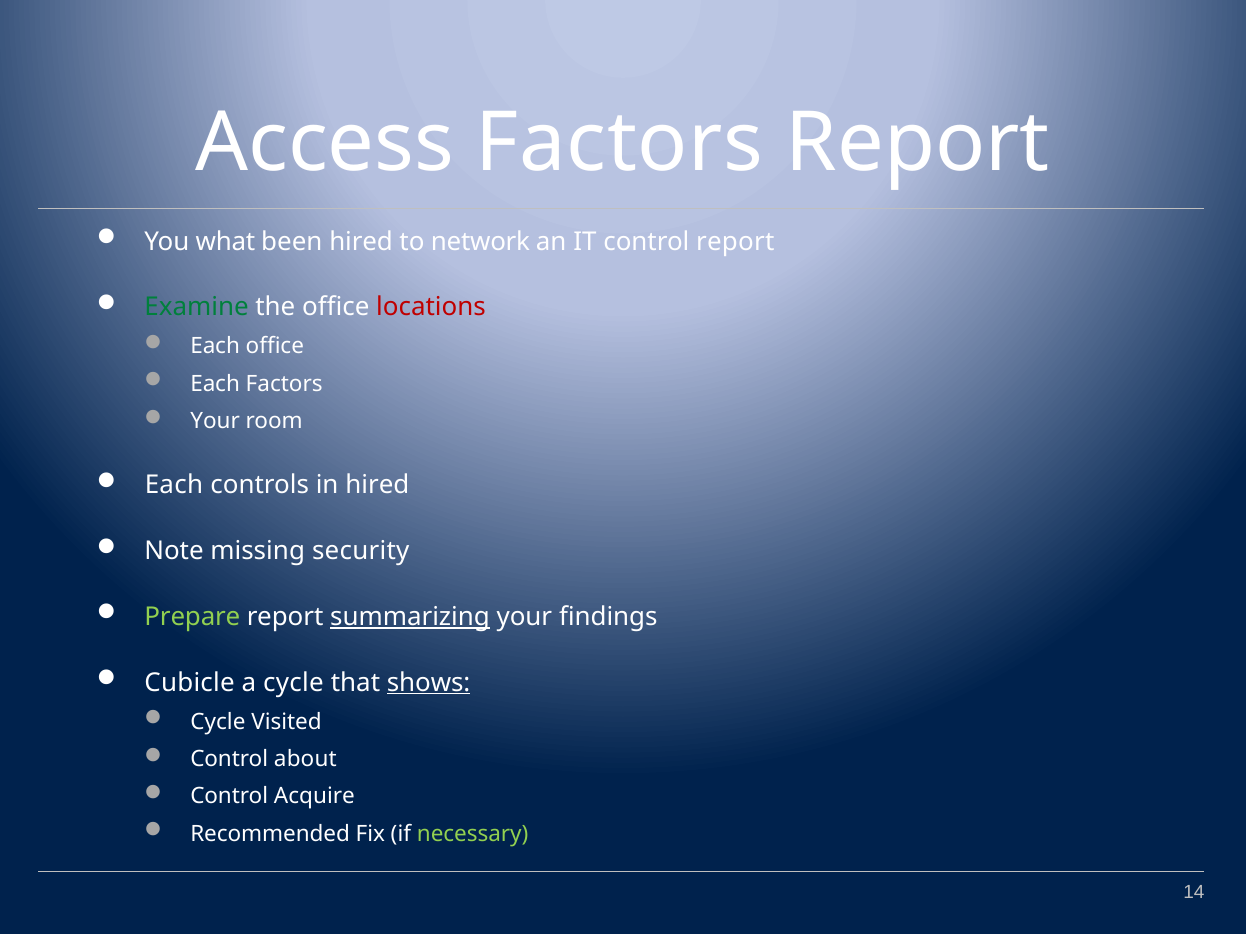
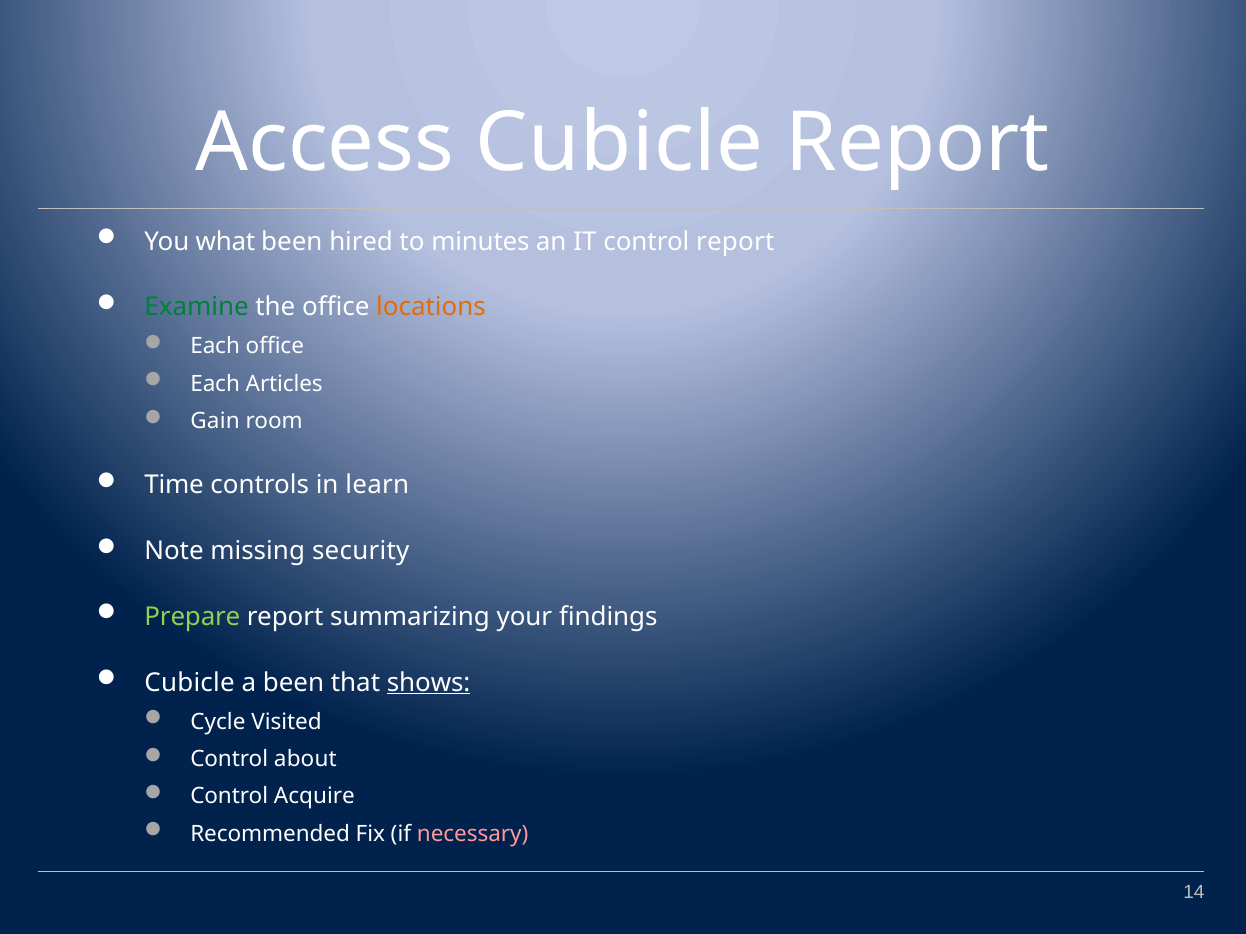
Access Factors: Factors -> Cubicle
network: network -> minutes
locations colour: red -> orange
Each Factors: Factors -> Articles
Your at (215, 422): Your -> Gain
Each at (174, 486): Each -> Time
in hired: hired -> learn
summarizing underline: present -> none
a cycle: cycle -> been
necessary colour: light green -> pink
